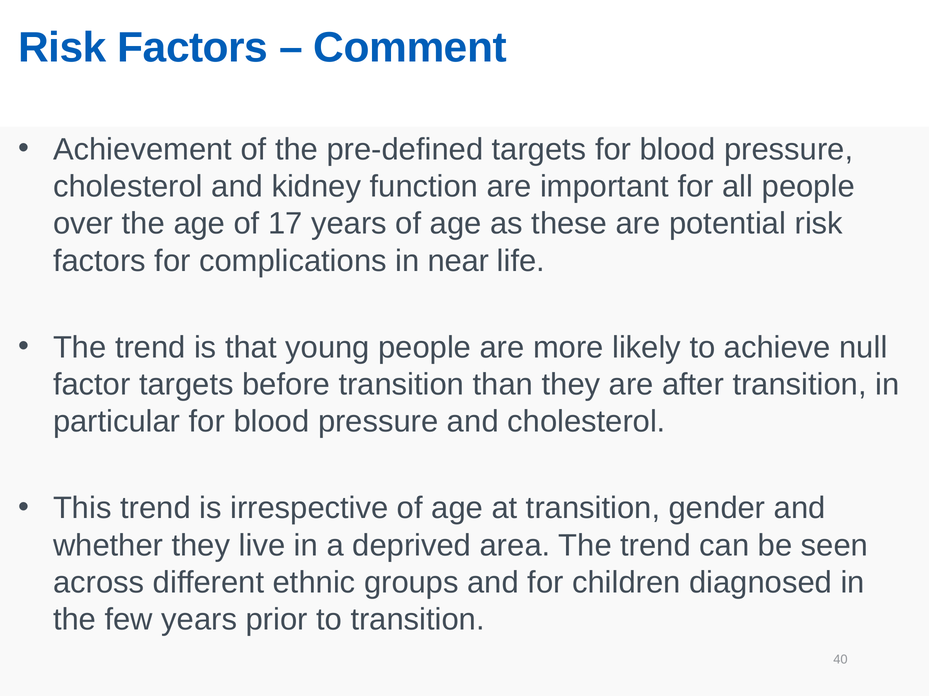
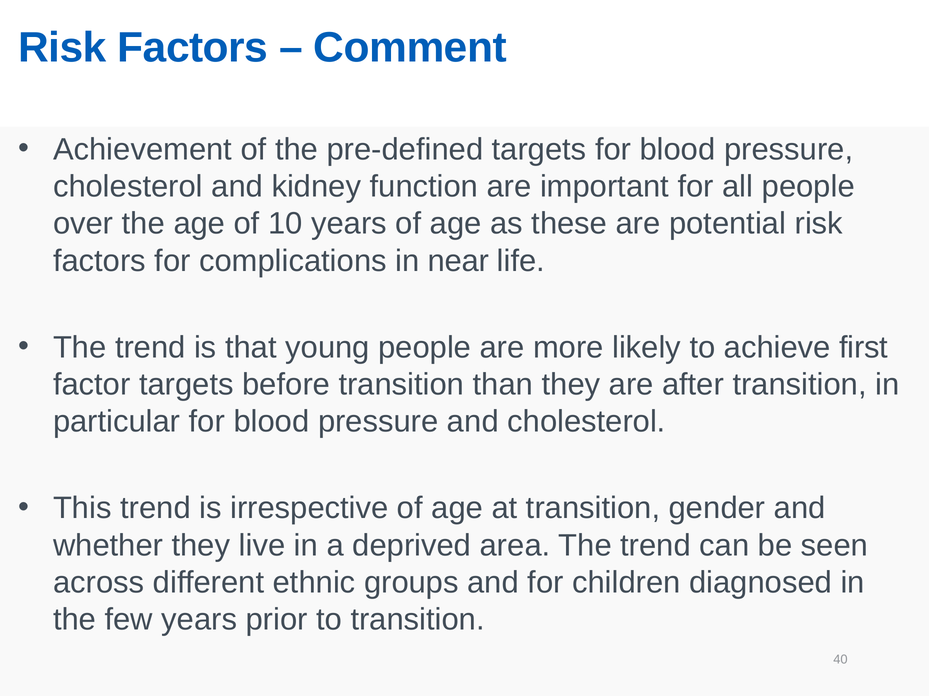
17: 17 -> 10
null: null -> first
